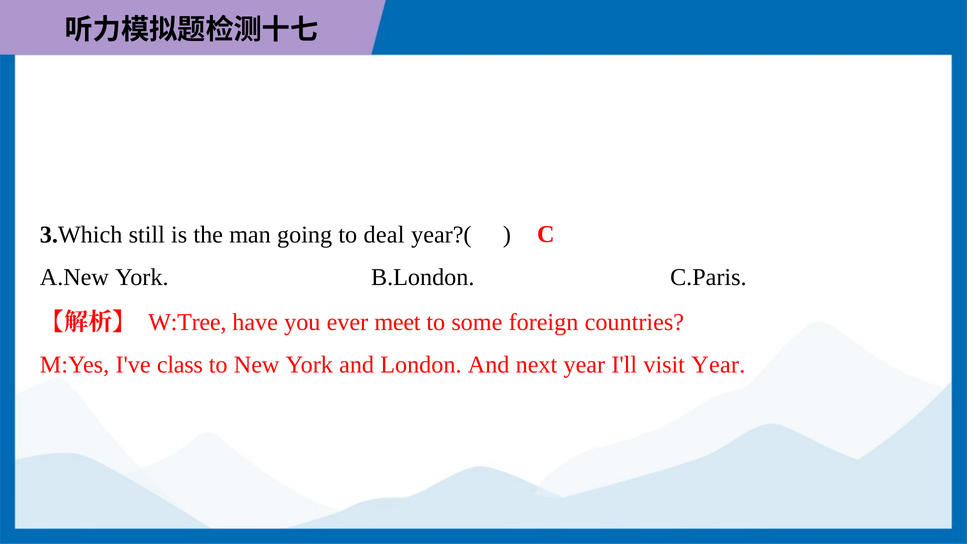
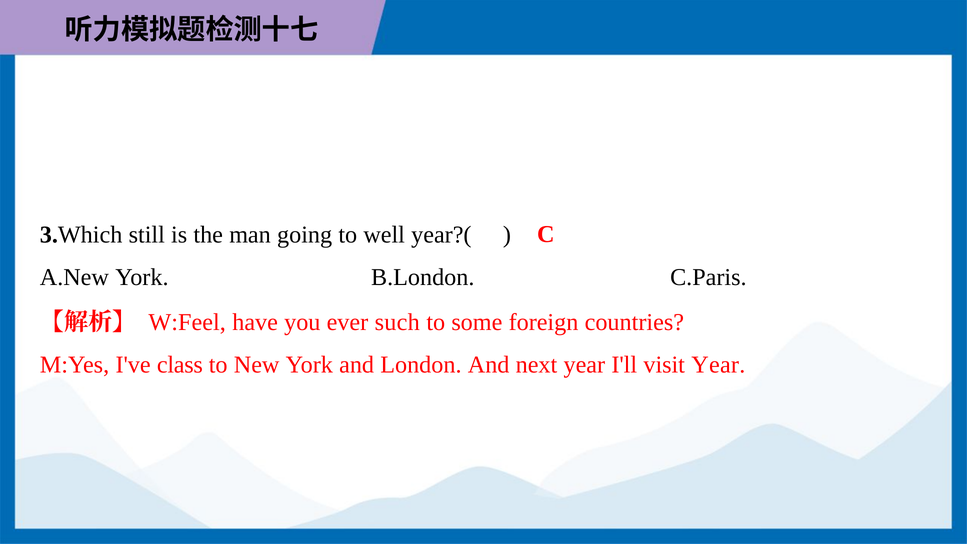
deal: deal -> well
W:Tree: W:Tree -> W:Feel
meet: meet -> such
